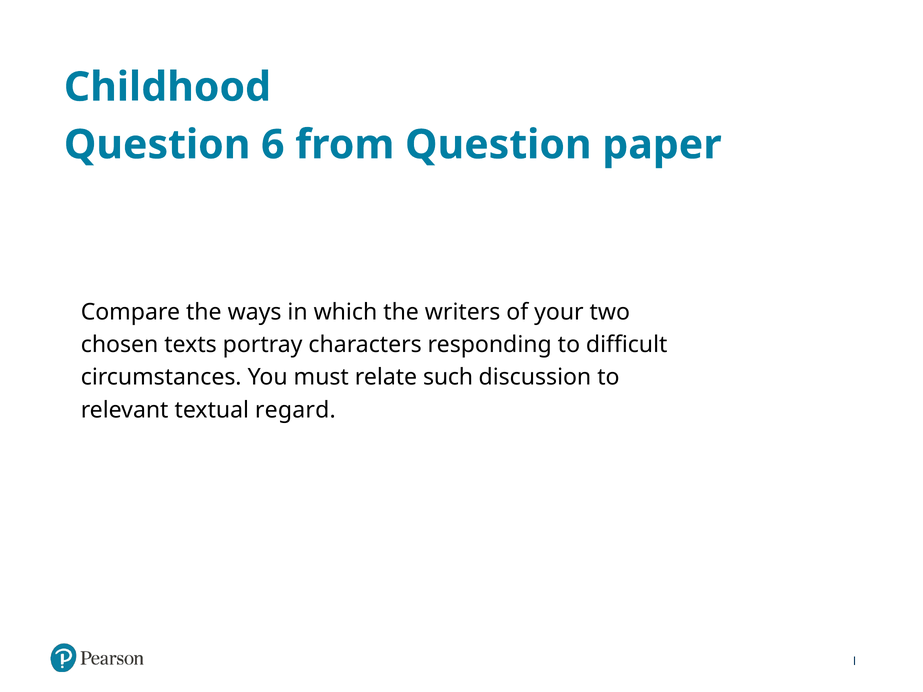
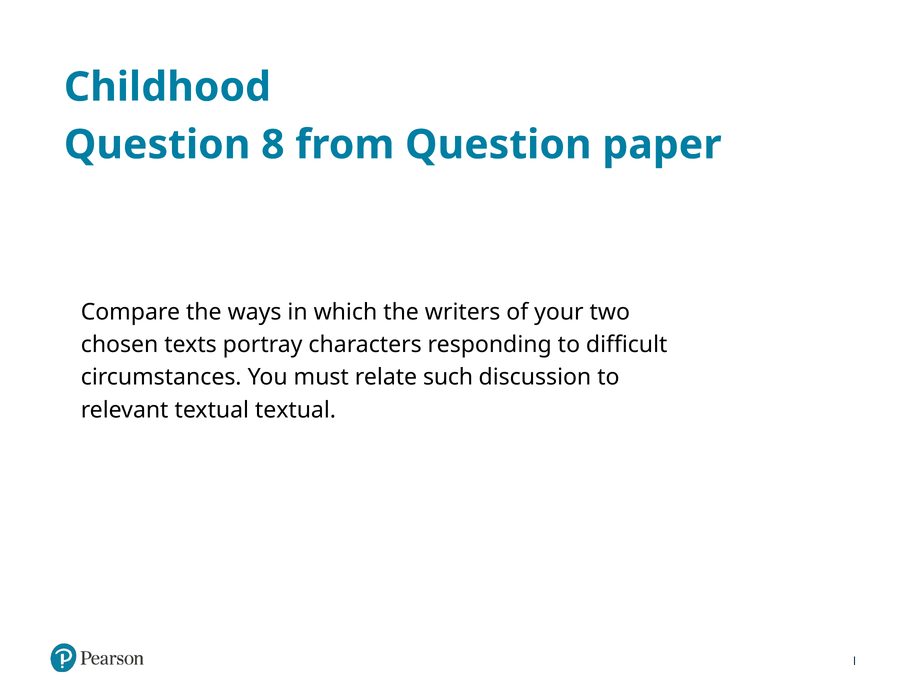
6: 6 -> 8
textual regard: regard -> textual
